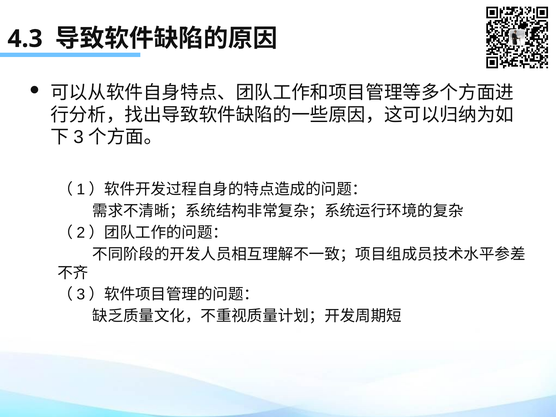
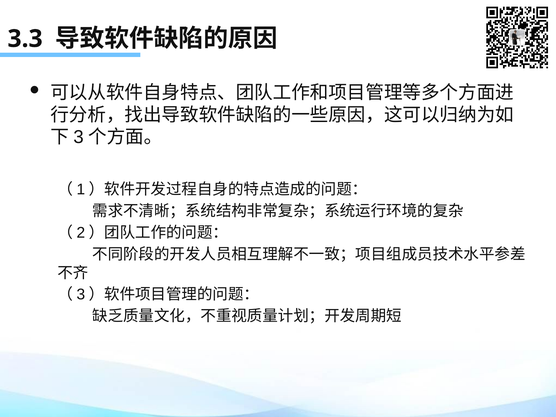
4.3: 4.3 -> 3.3
